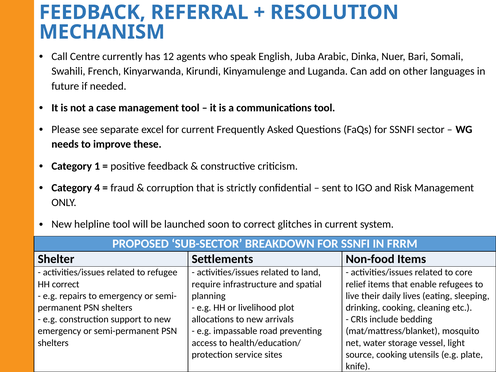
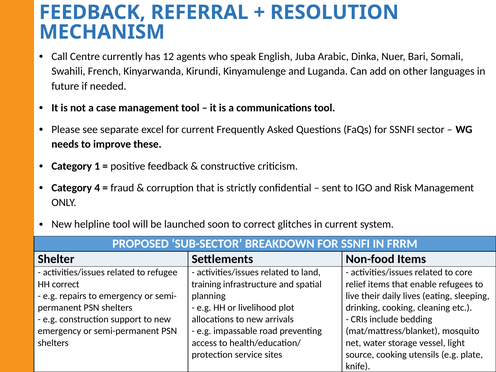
require: require -> training
